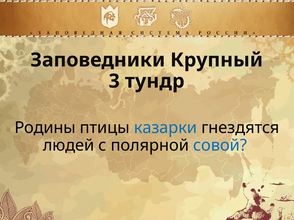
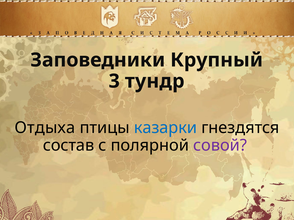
Родины: Родины -> Отдыха
людей: людей -> состав
совой colour: blue -> purple
